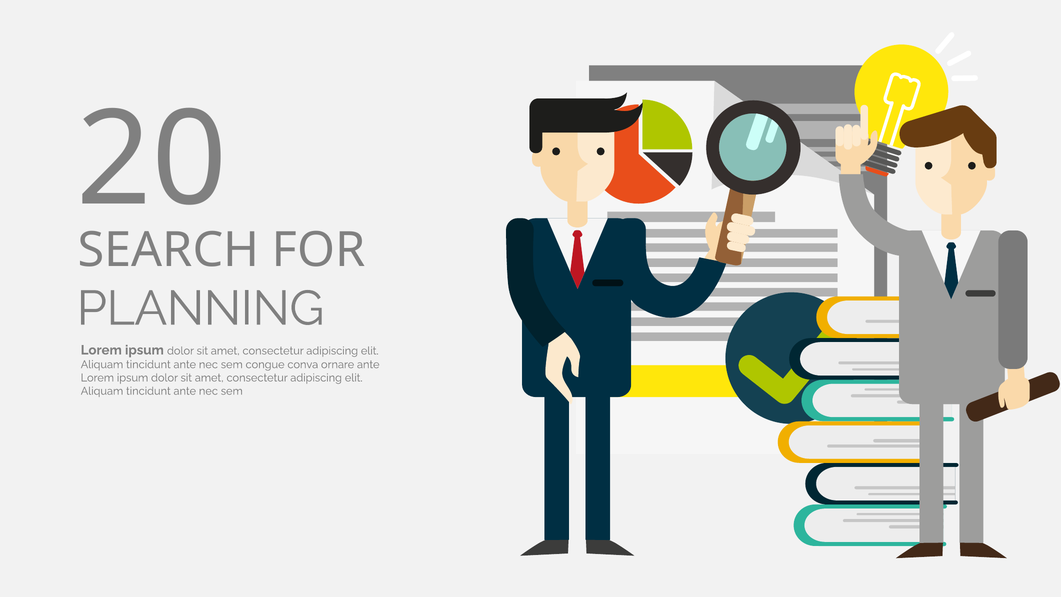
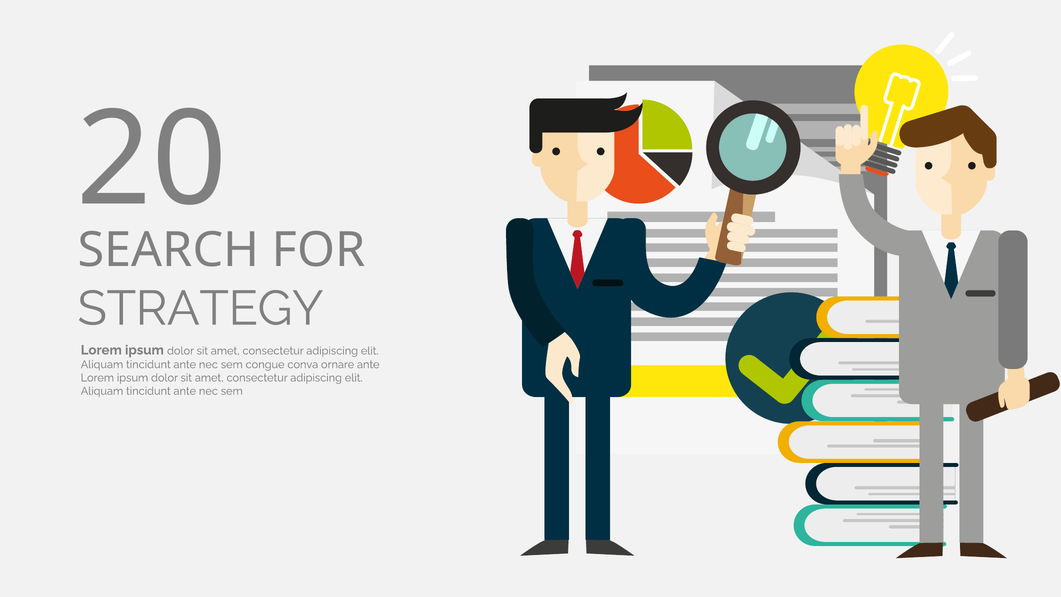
PLANNING: PLANNING -> STRATEGY
